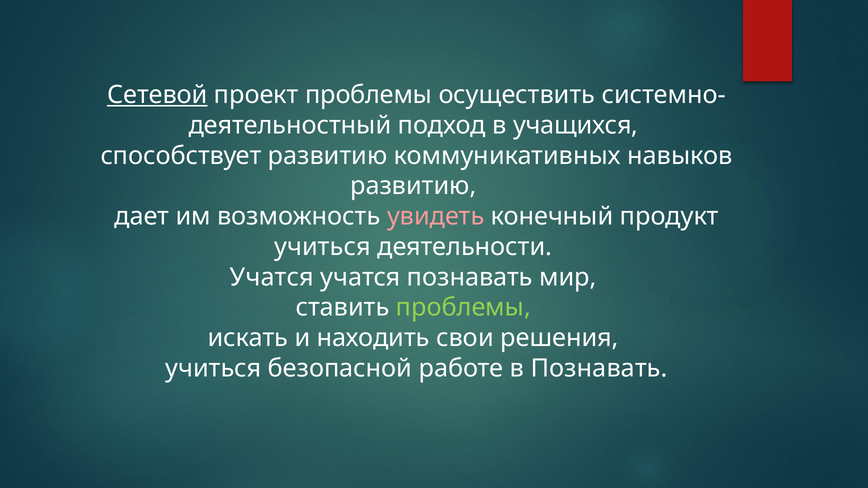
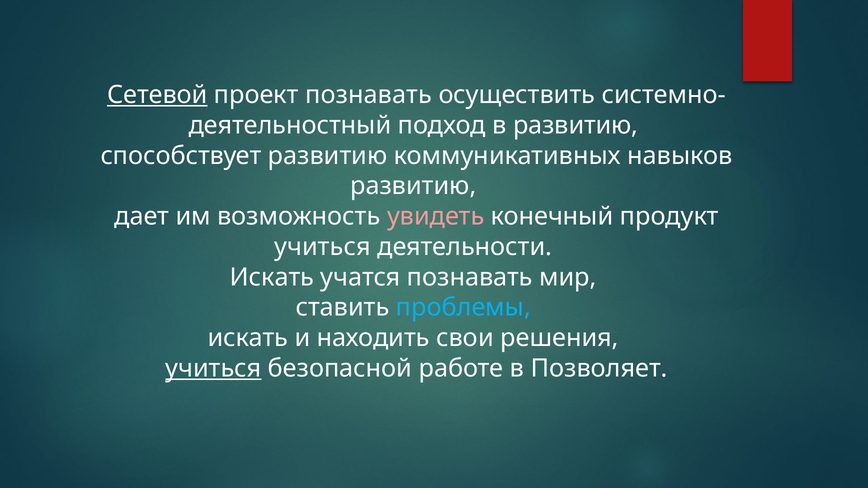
проект проблемы: проблемы -> познавать
в учащихся: учащихся -> развитию
Учатся at (272, 277): Учатся -> Искать
проблемы at (463, 308) colour: light green -> light blue
учиться at (213, 369) underline: none -> present
в Познавать: Познавать -> Позволяет
